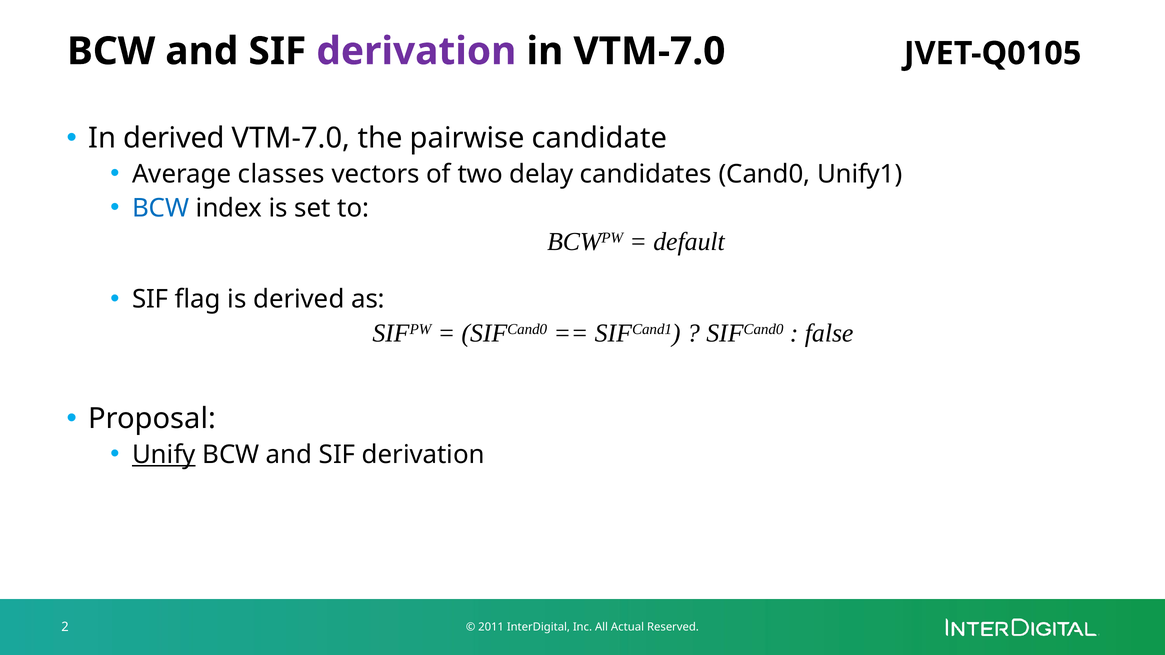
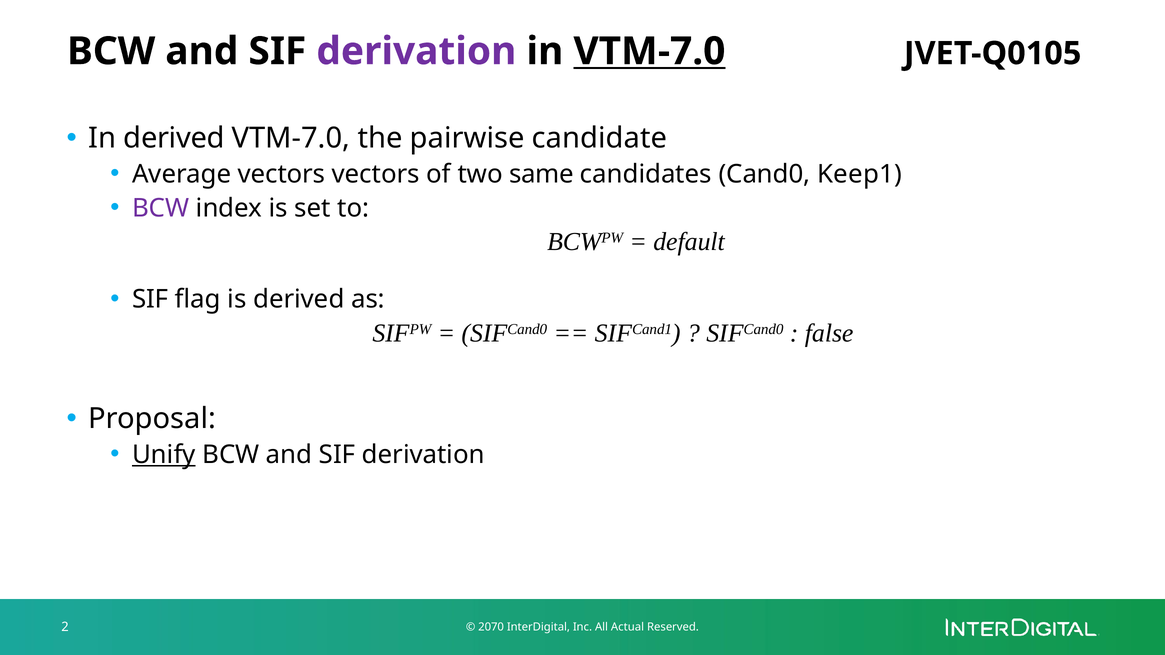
VTM-7.0 at (649, 51) underline: none -> present
Average classes: classes -> vectors
delay: delay -> same
Unify1: Unify1 -> Keep1
BCW at (161, 208) colour: blue -> purple
2011: 2011 -> 2070
